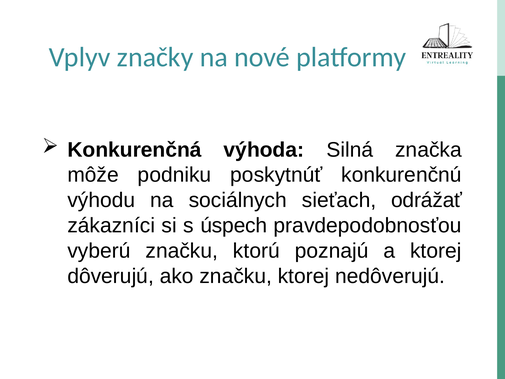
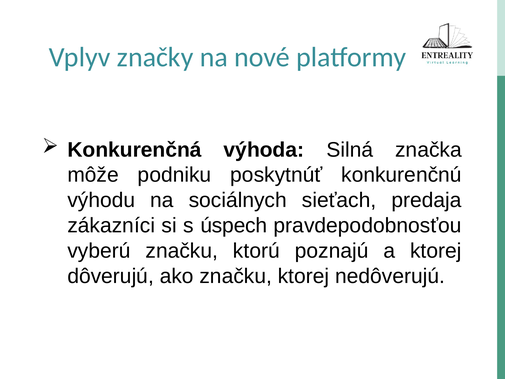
odrážať: odrážať -> predaja
